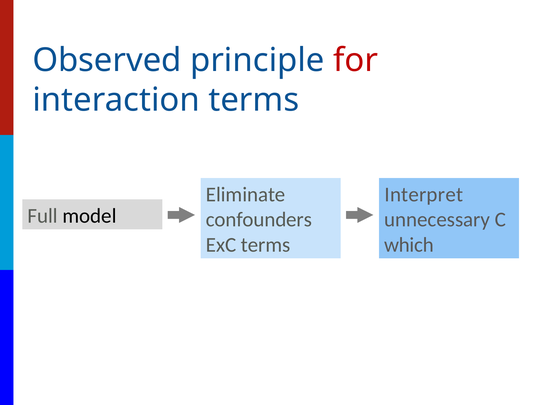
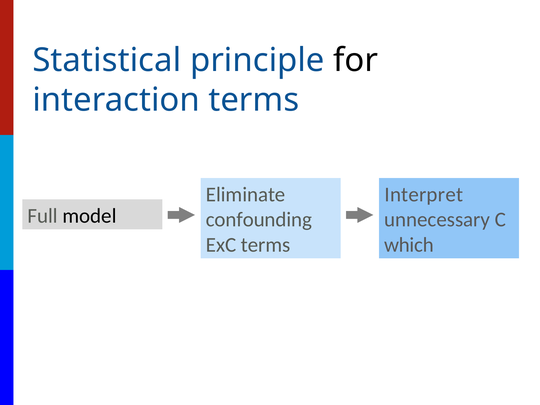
Observed: Observed -> Statistical
for colour: red -> black
confounders: confounders -> confounding
